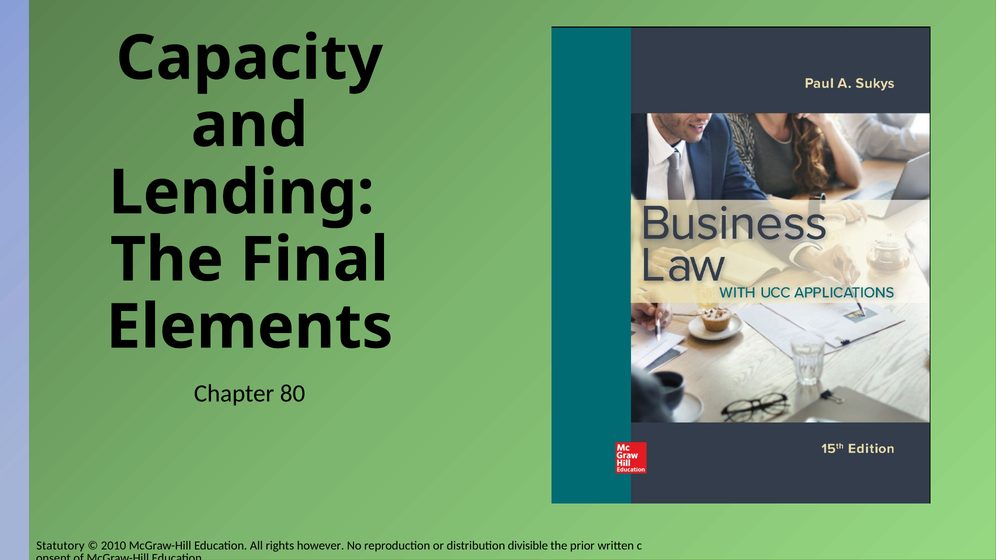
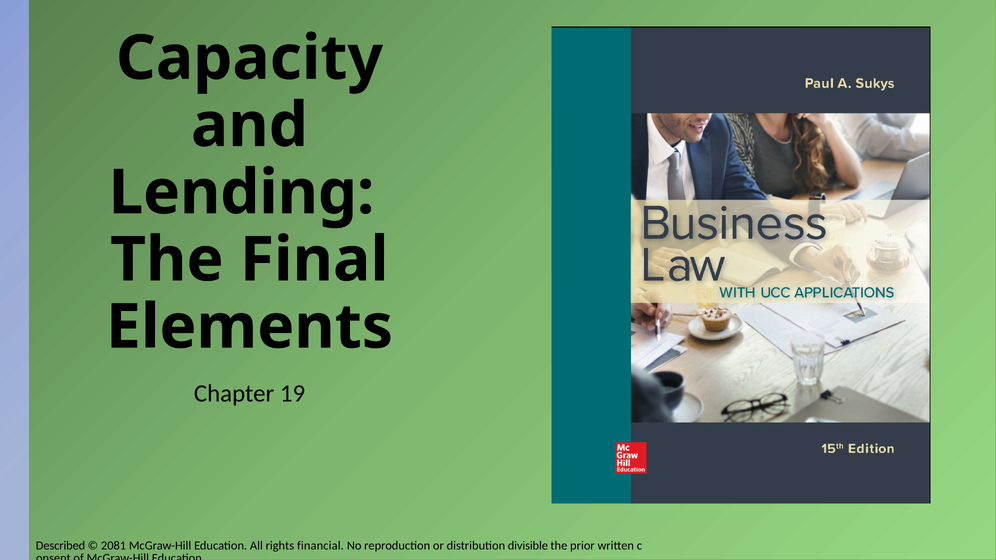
80: 80 -> 19
Statutory: Statutory -> Described
2010: 2010 -> 2081
however: however -> financial
